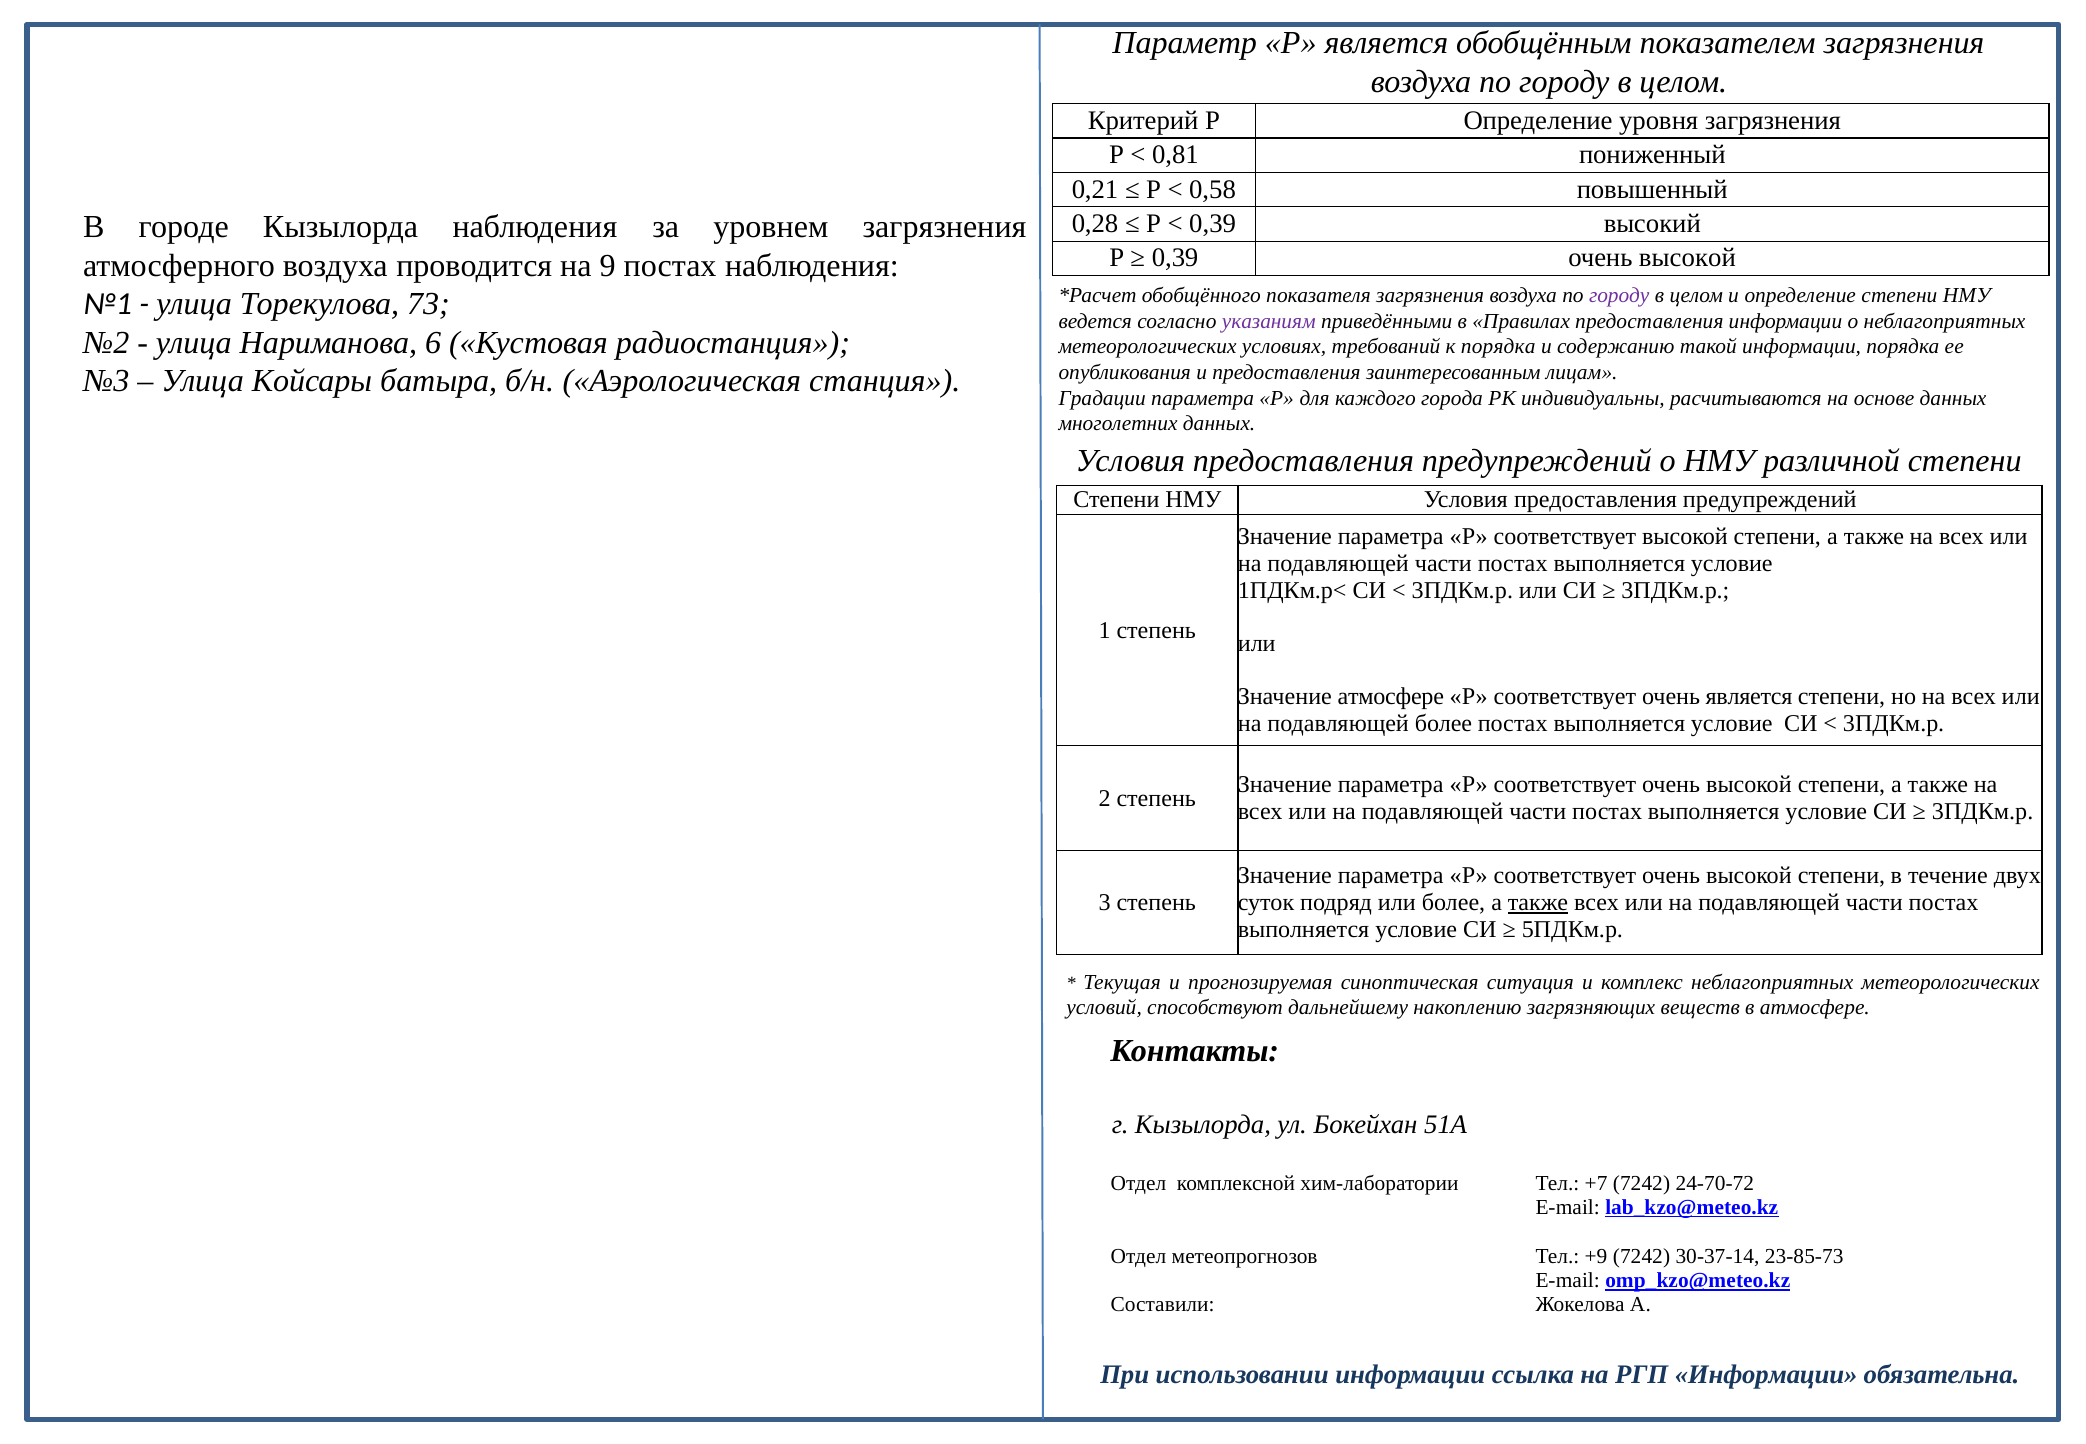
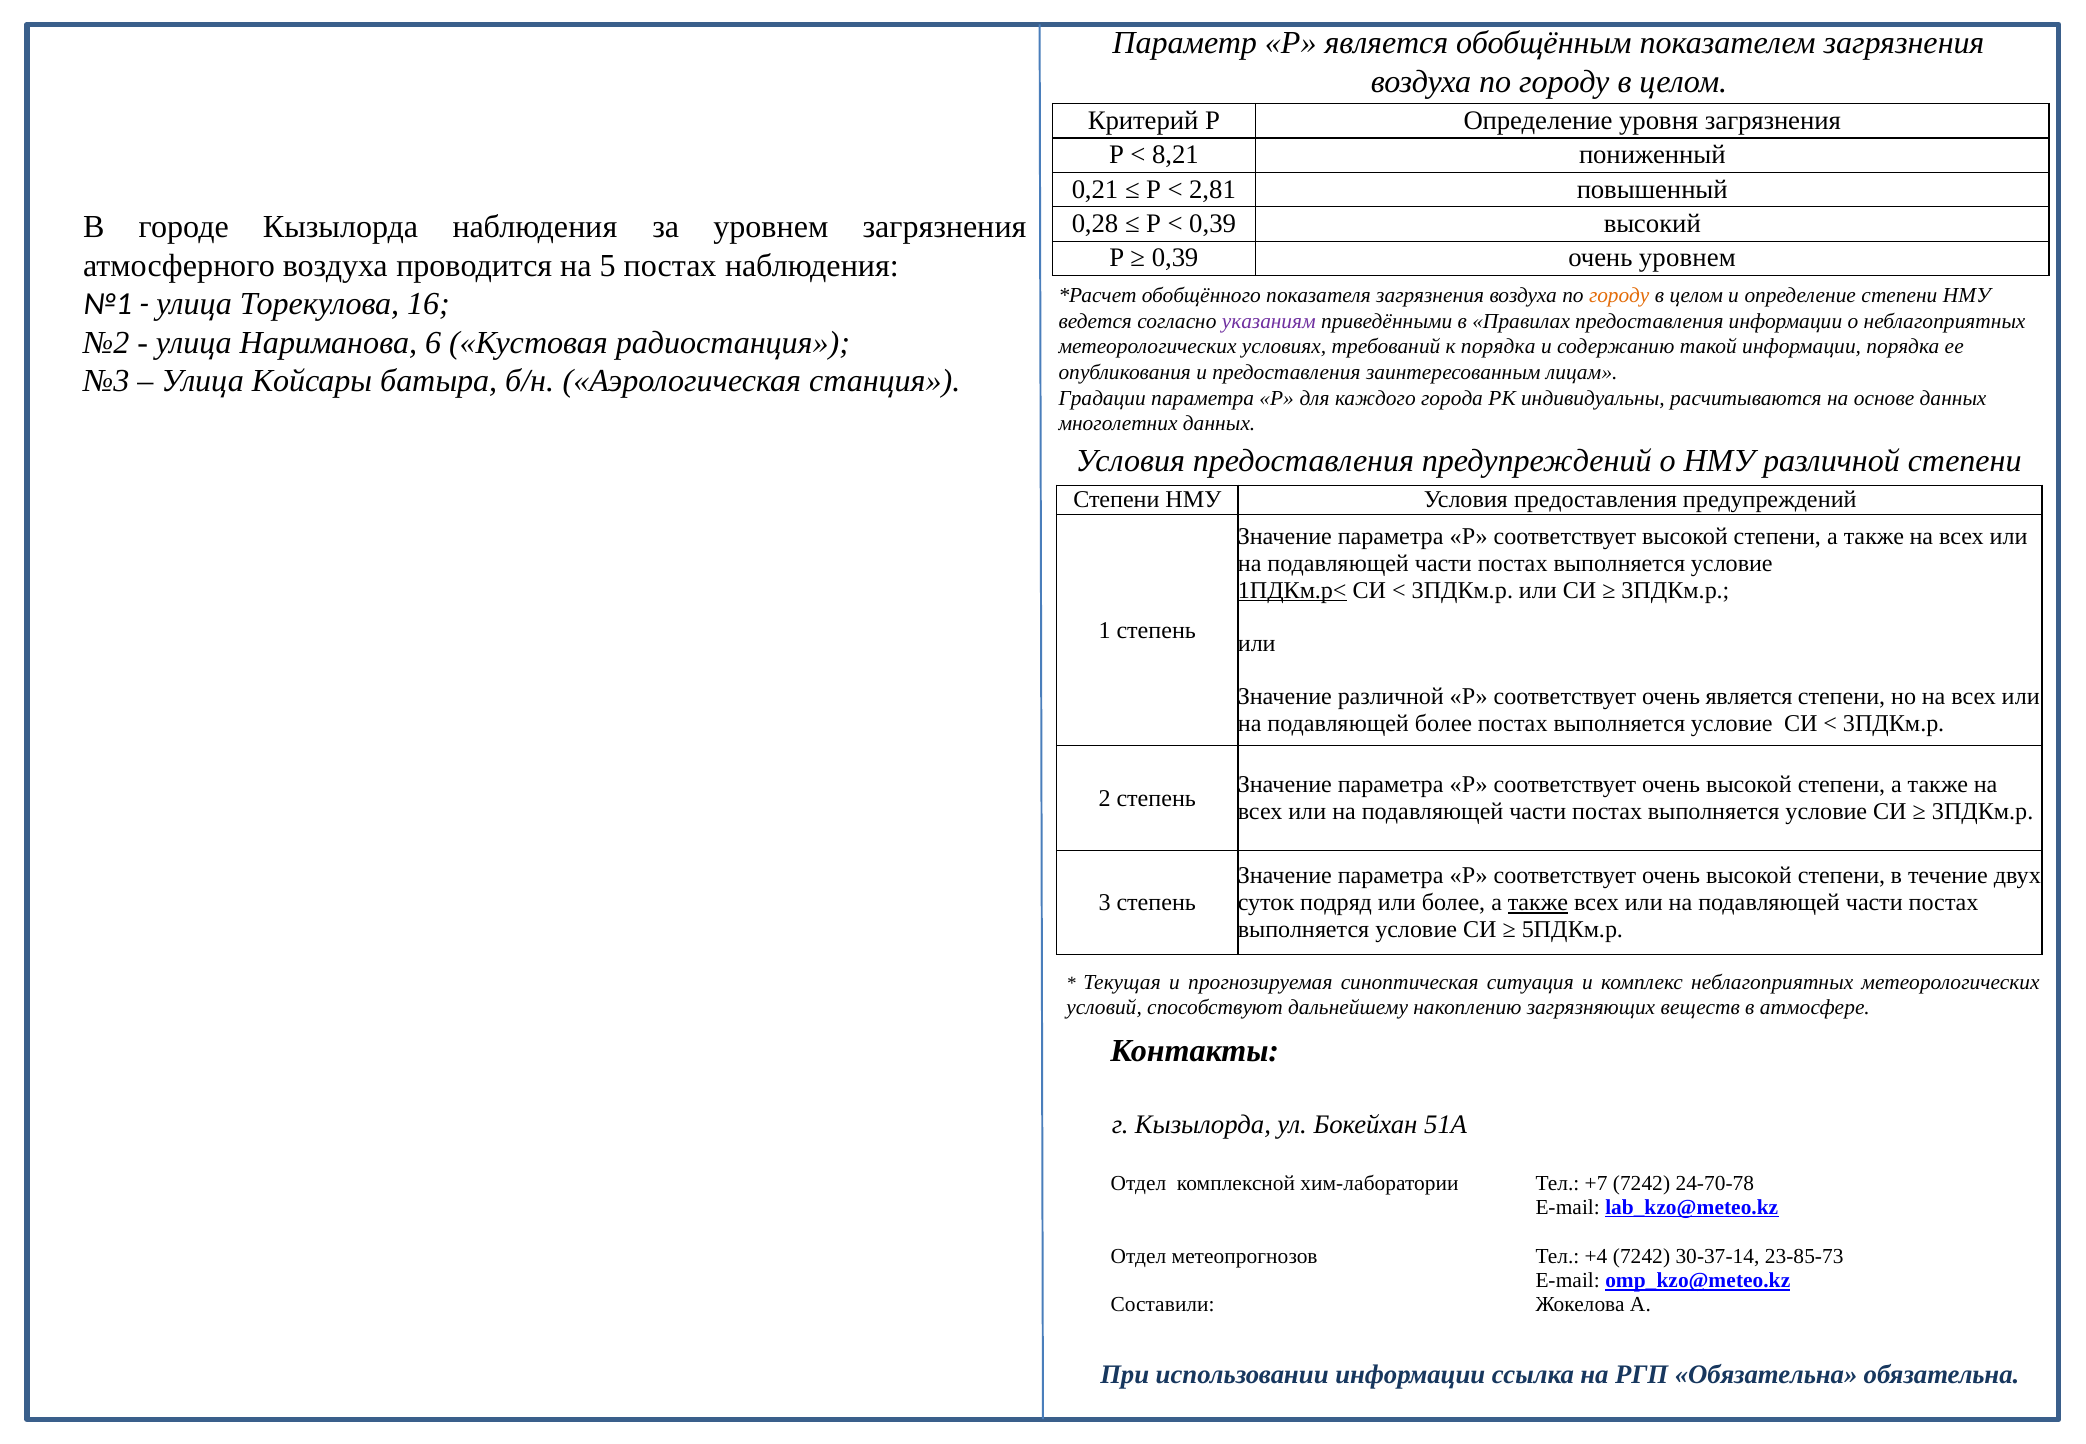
0,81: 0,81 -> 8,21
0,58: 0,58 -> 2,81
0,39 очень высокой: высокой -> уровнем
9: 9 -> 5
городу at (1619, 296) colour: purple -> orange
73: 73 -> 16
1ПДКм.р< underline: none -> present
Значение атмосфере: атмосфере -> различной
24-70-72: 24-70-72 -> 24-70-78
+9: +9 -> +4
РГП Информации: Информации -> Обязательна
